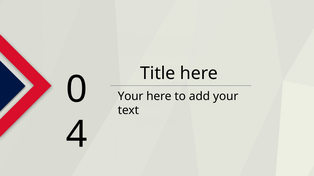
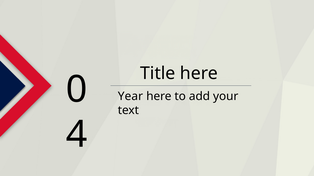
Your at (131, 96): Your -> Year
